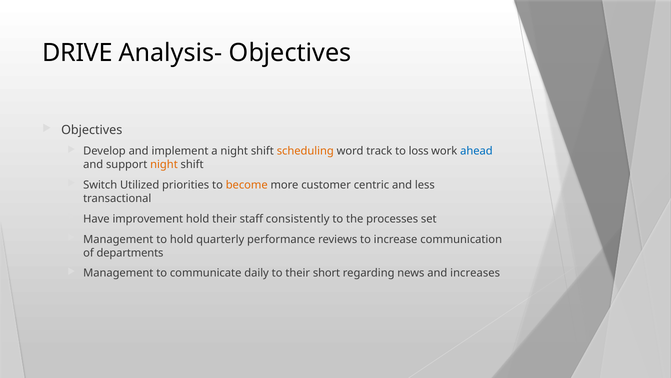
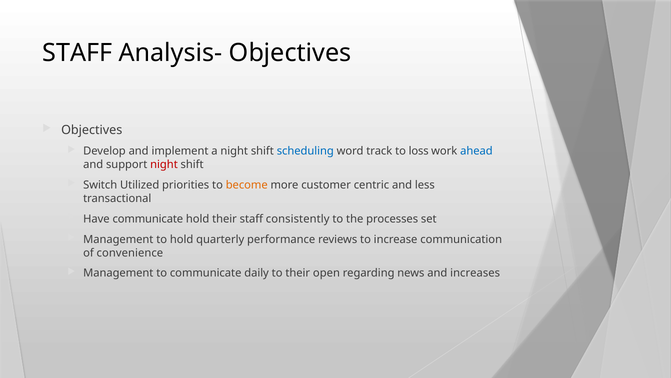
DRIVE at (77, 53): DRIVE -> STAFF
scheduling colour: orange -> blue
night at (164, 164) colour: orange -> red
Have improvement: improvement -> communicate
departments: departments -> convenience
short: short -> open
